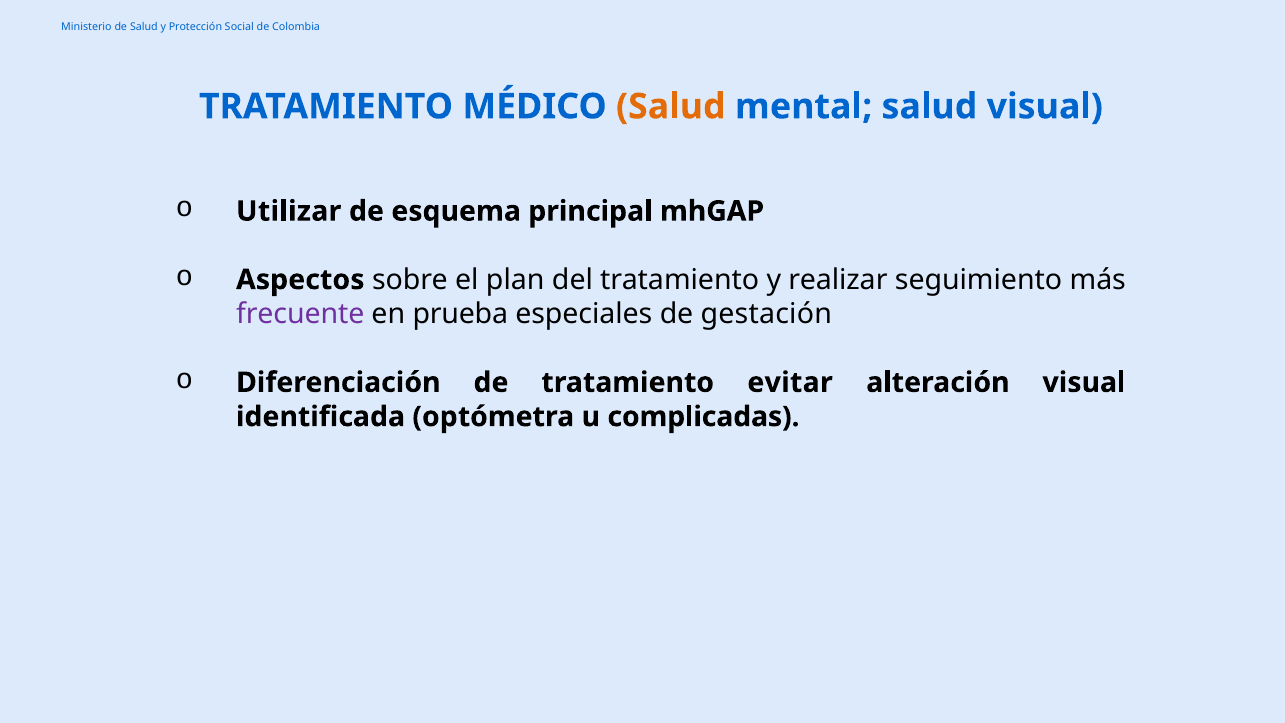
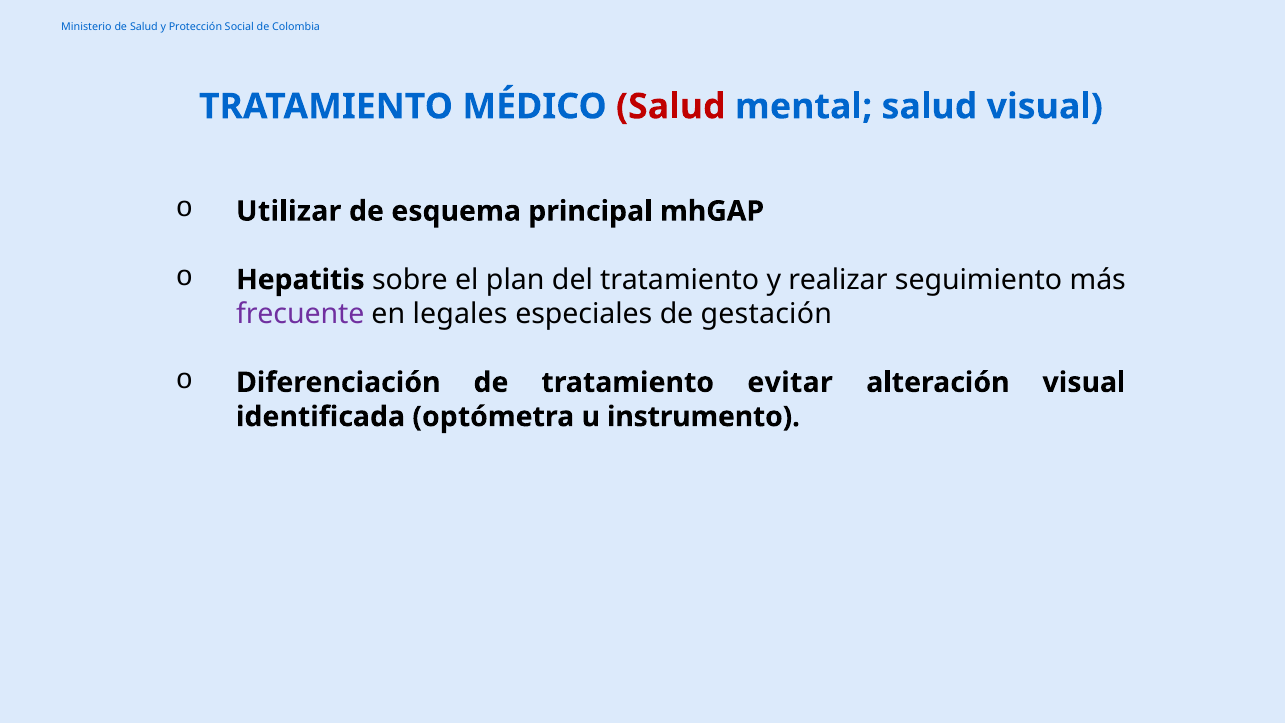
Salud at (671, 107) colour: orange -> red
Aspectos: Aspectos -> Hepatitis
prueba: prueba -> legales
complicadas: complicadas -> instrumento
